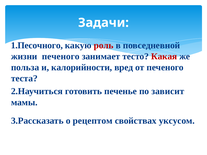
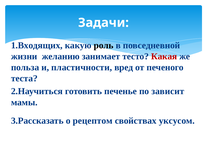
1.Песочного: 1.Песочного -> 1.Входящих
роль colour: red -> black
жизни печеного: печеного -> желанию
калорийности: калорийности -> пластичности
